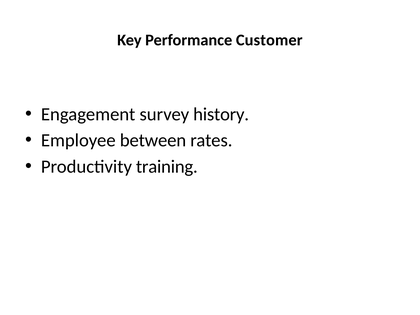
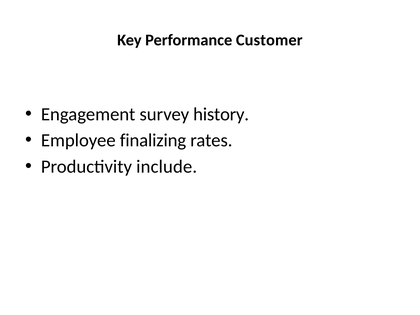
between: between -> finalizing
training: training -> include
